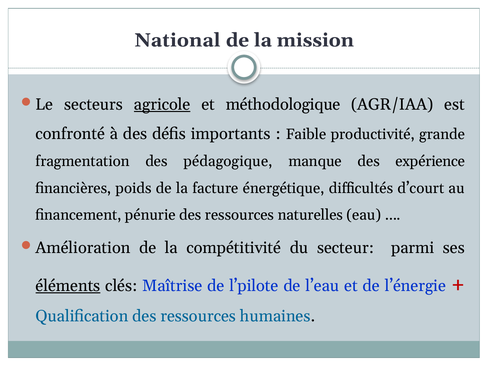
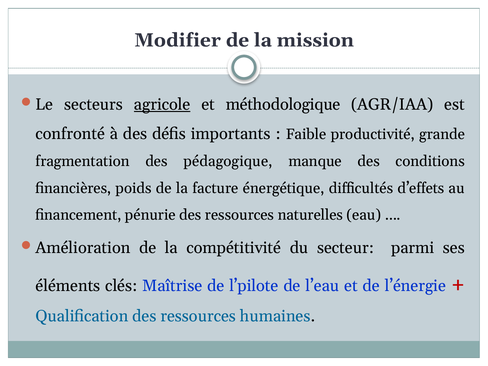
National: National -> Modifier
expérience: expérience -> conditions
d’court: d’court -> d’effets
éléments underline: present -> none
